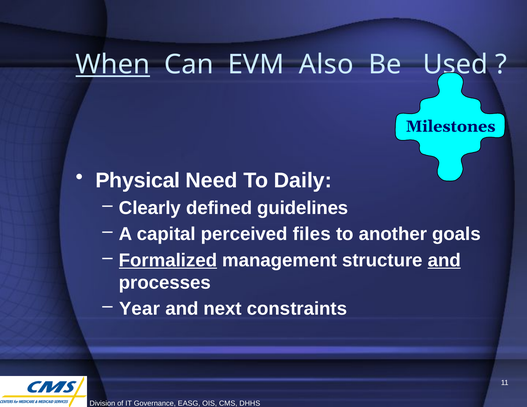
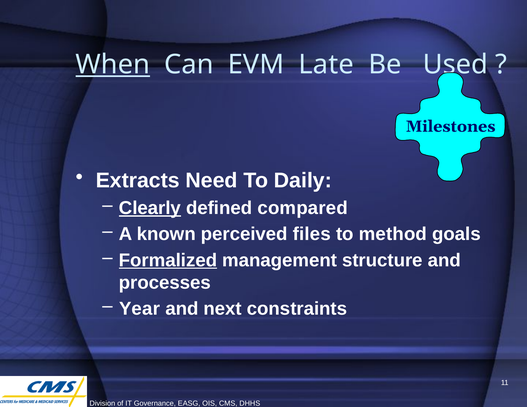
Also: Also -> Late
Physical: Physical -> Extracts
Clearly underline: none -> present
guidelines: guidelines -> compared
capital: capital -> known
another: another -> method
and at (444, 260) underline: present -> none
